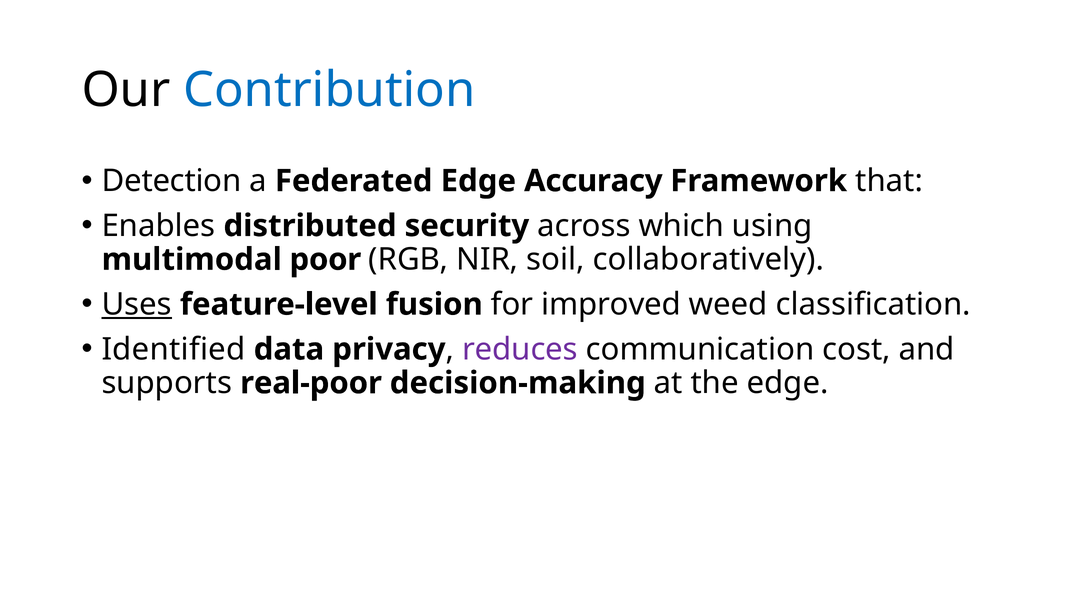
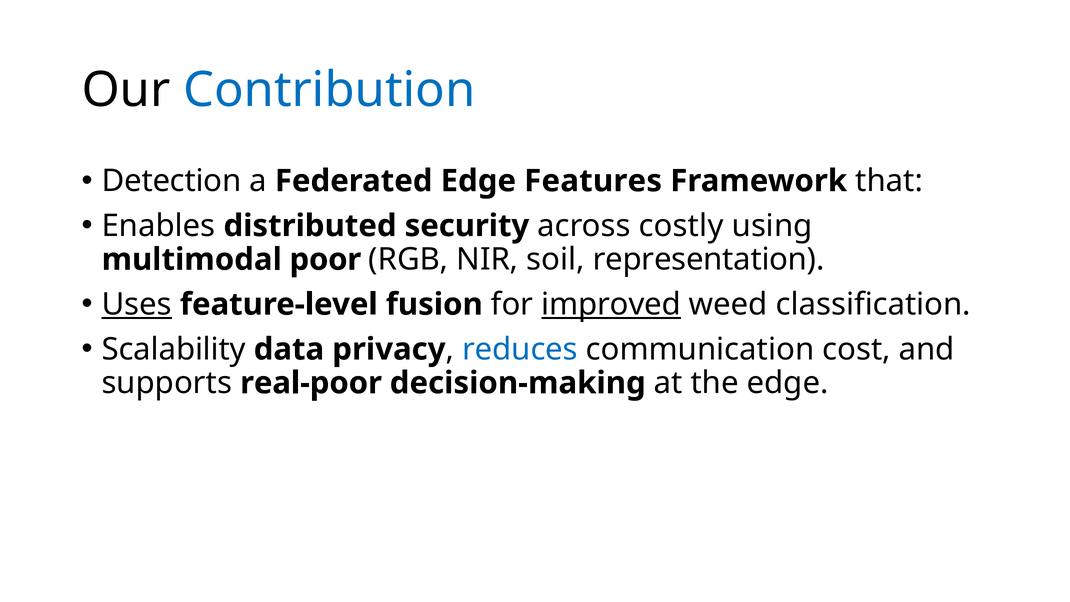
Accuracy: Accuracy -> Features
which: which -> costly
collaboratively: collaboratively -> representation
improved underline: none -> present
Identified: Identified -> Scalability
reduces colour: purple -> blue
